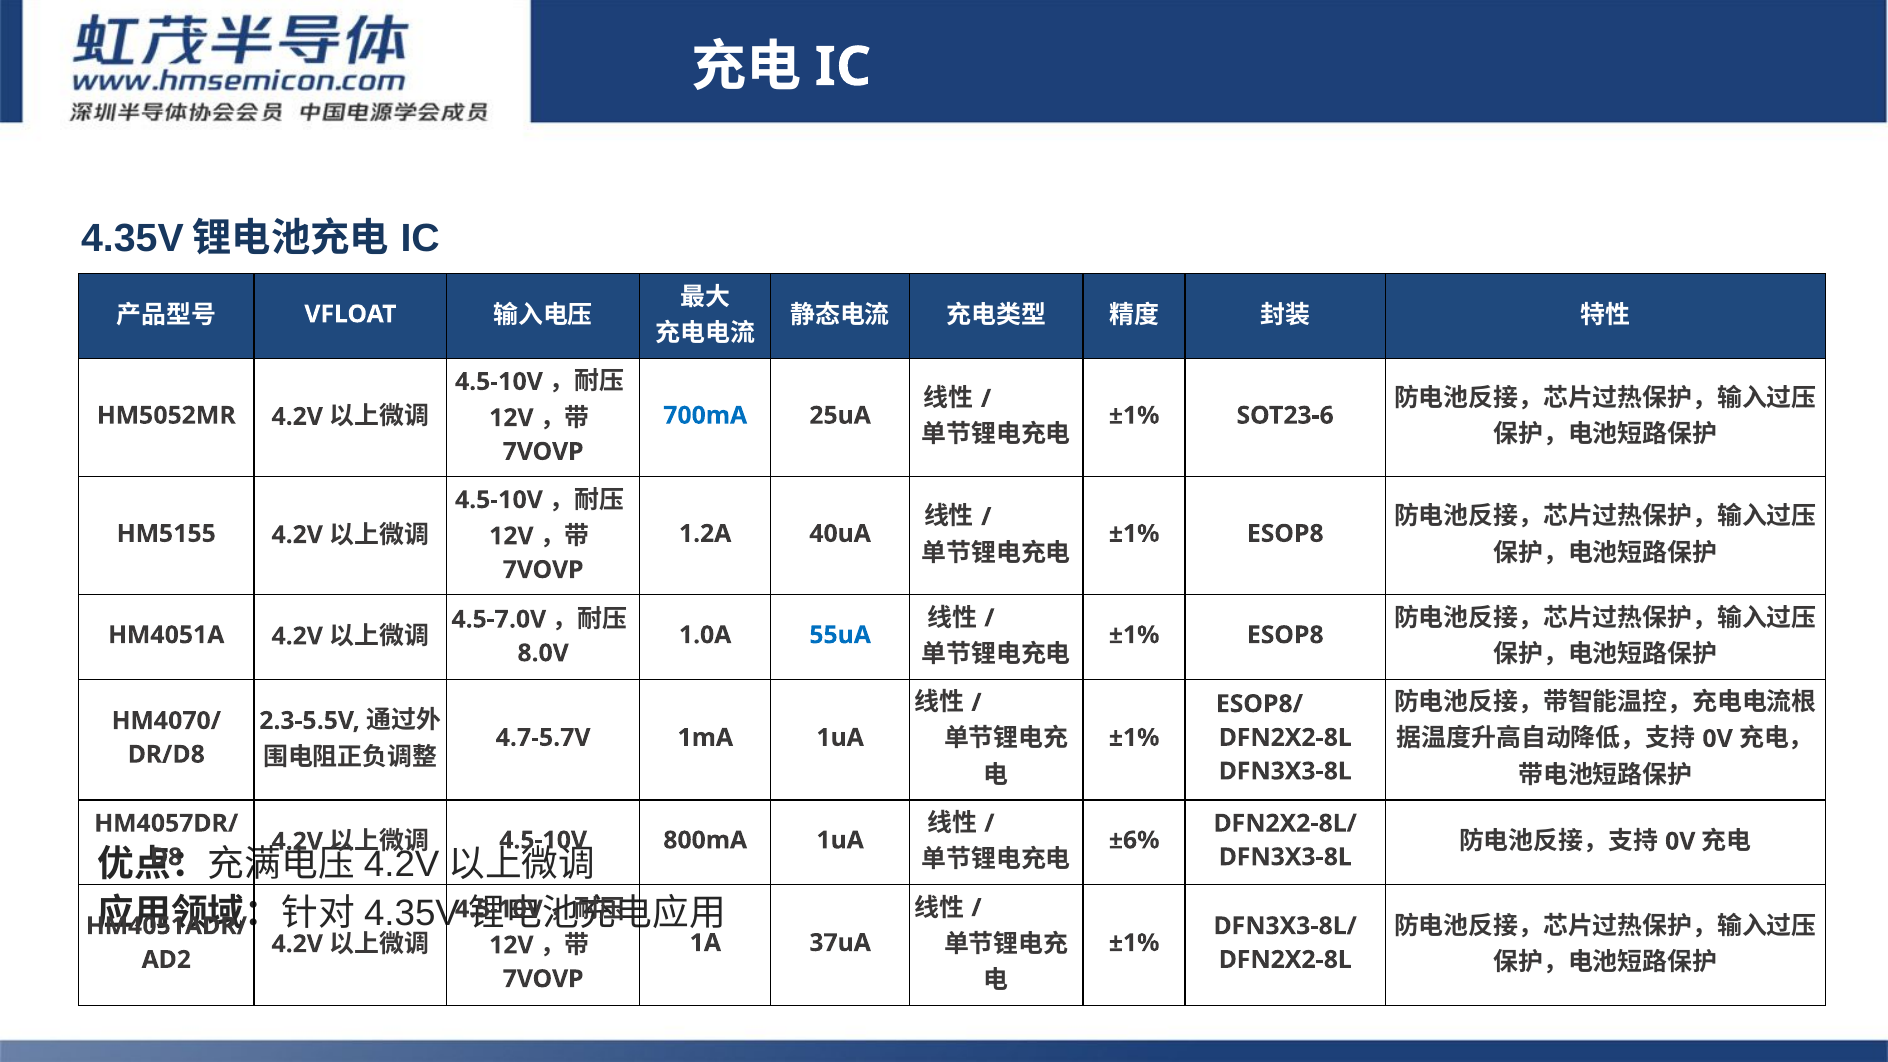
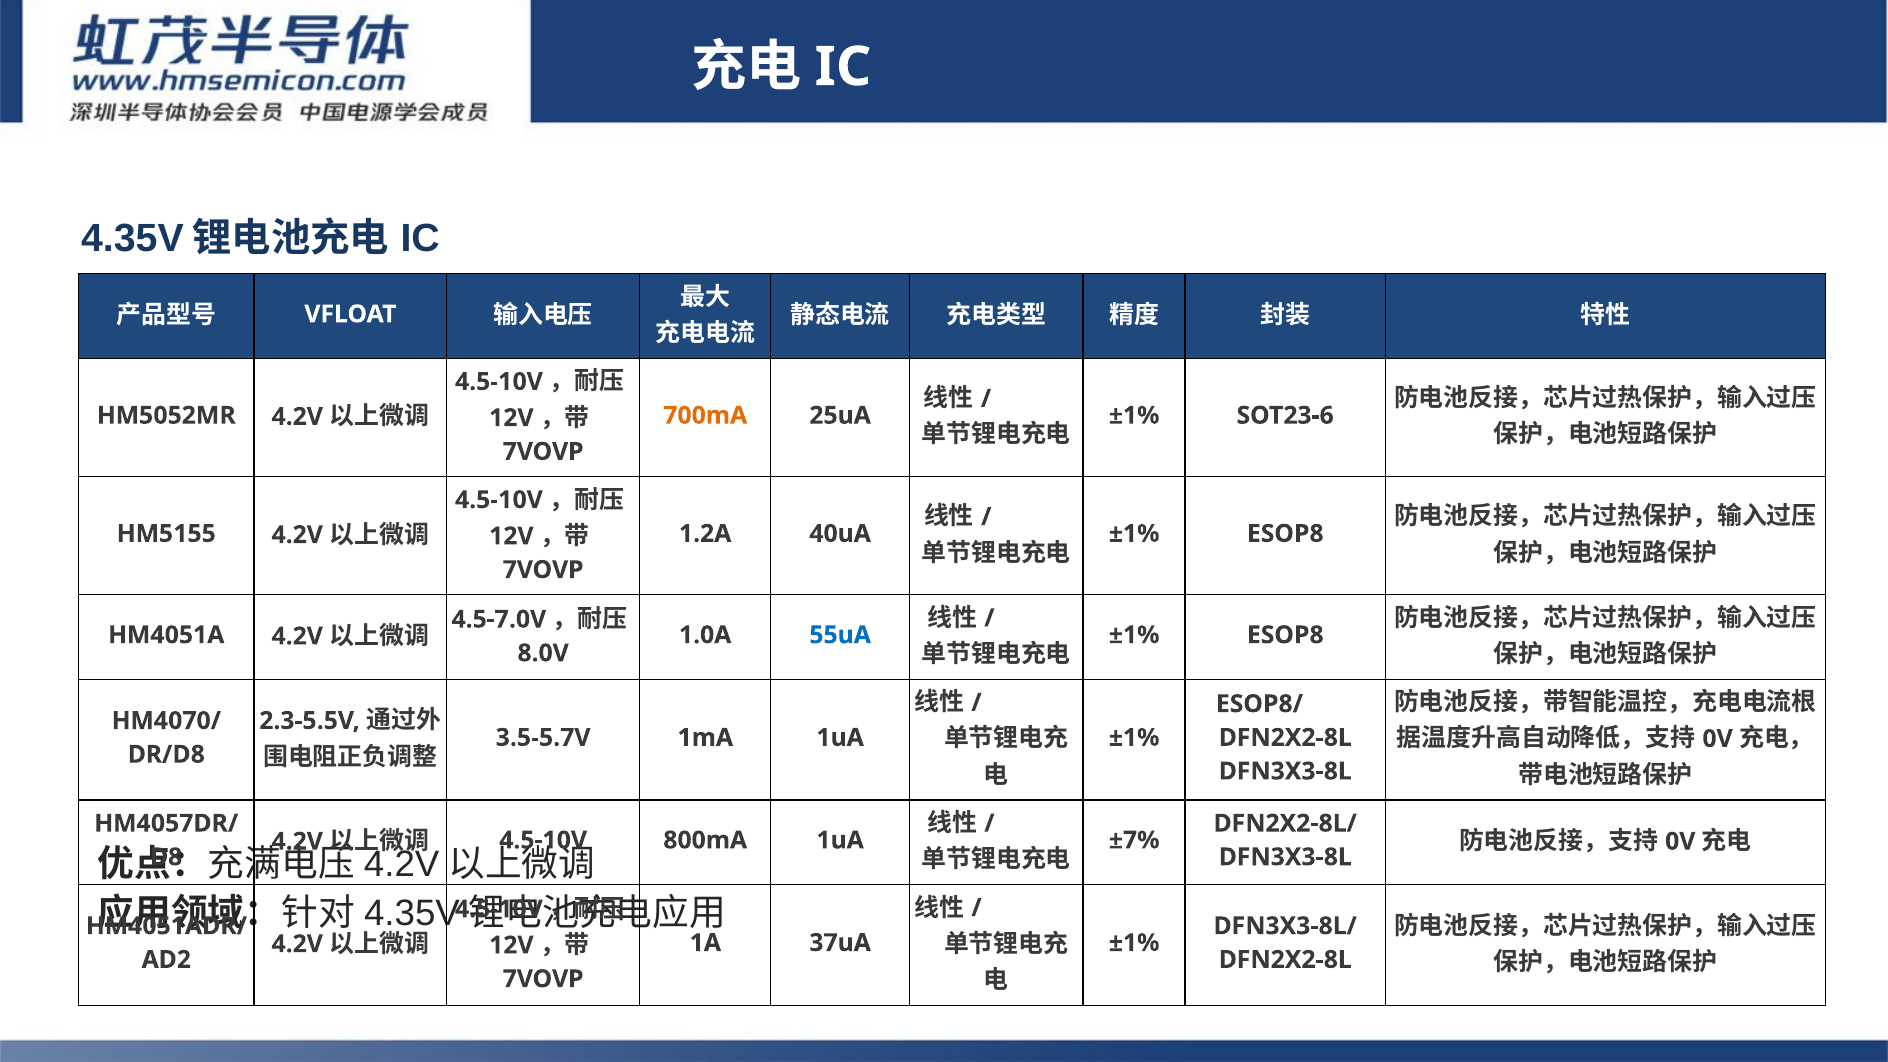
700mA colour: blue -> orange
4.7-5.7V: 4.7-5.7V -> 3.5-5.7V
±6%: ±6% -> ±7%
